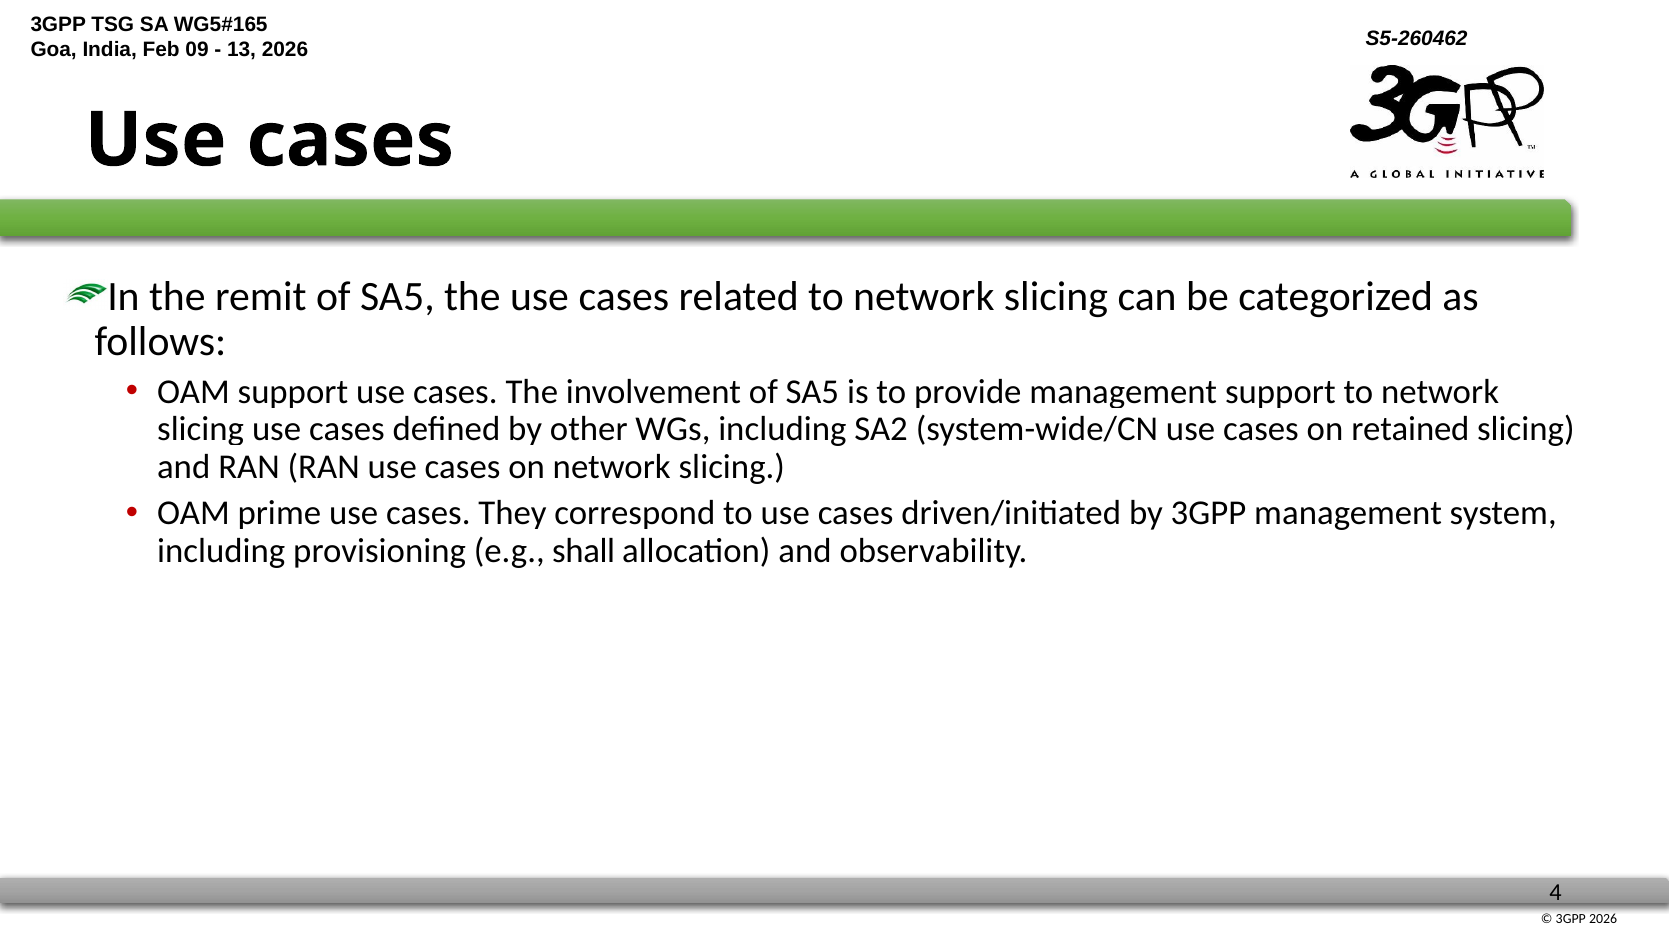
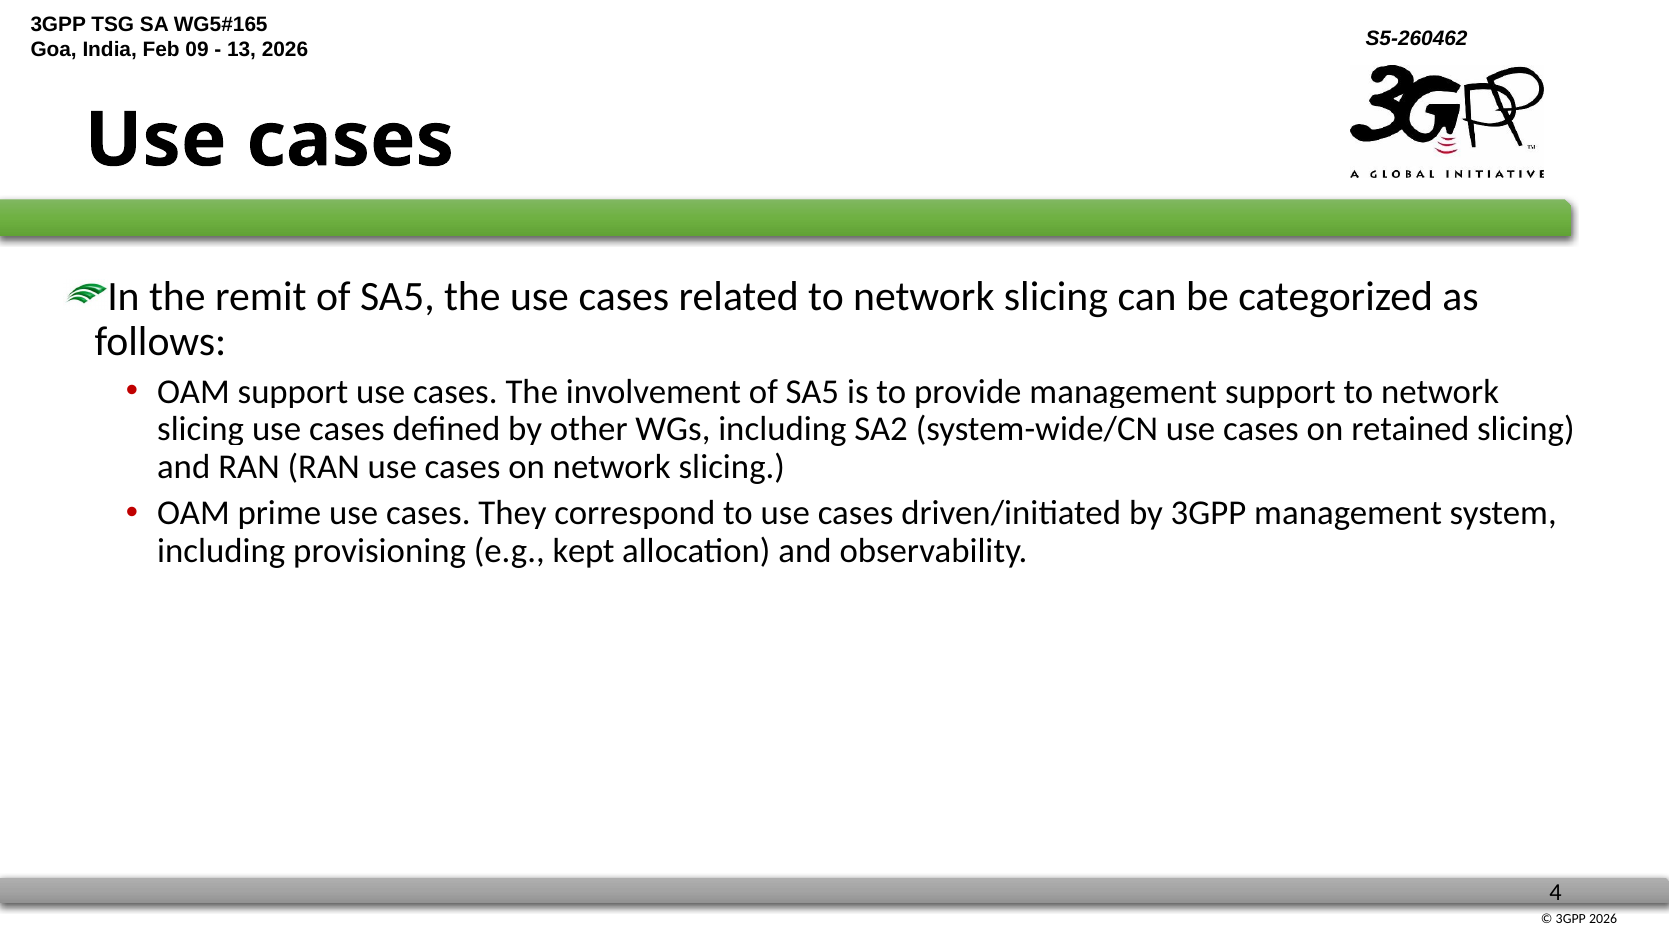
shall: shall -> kept
